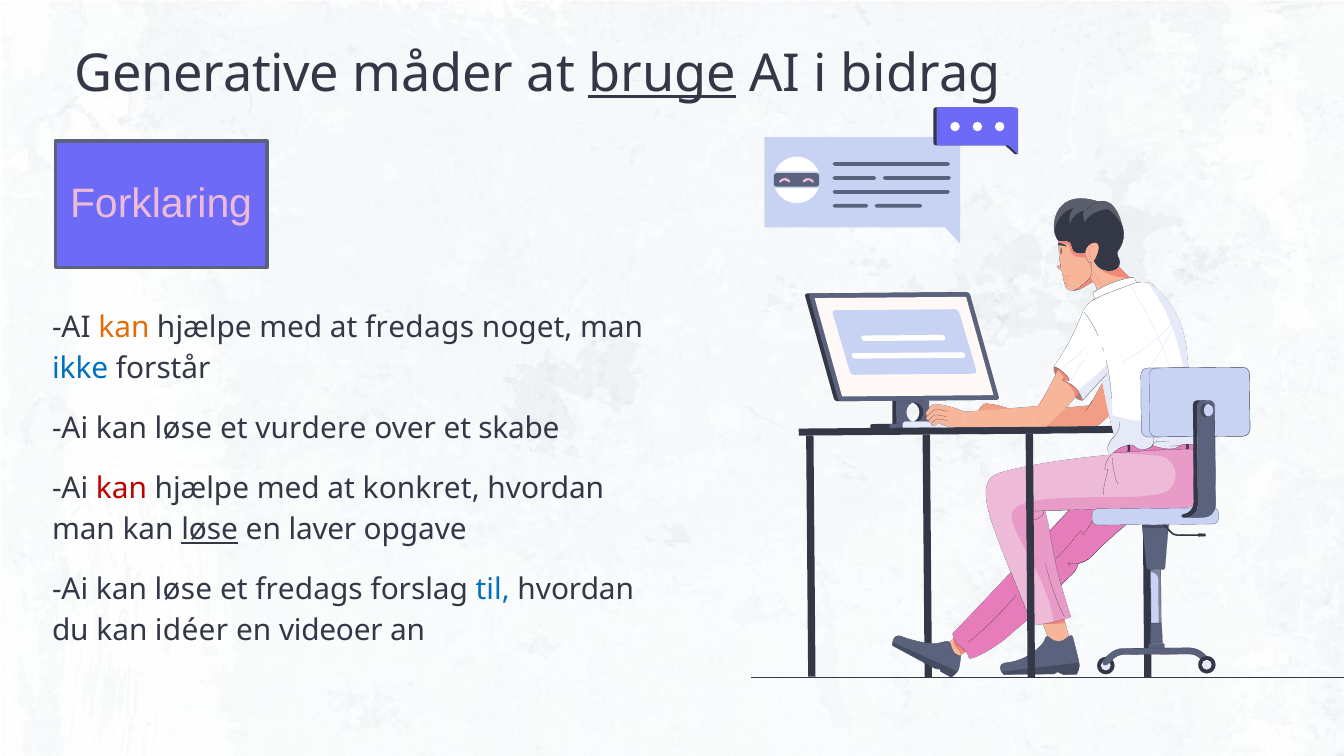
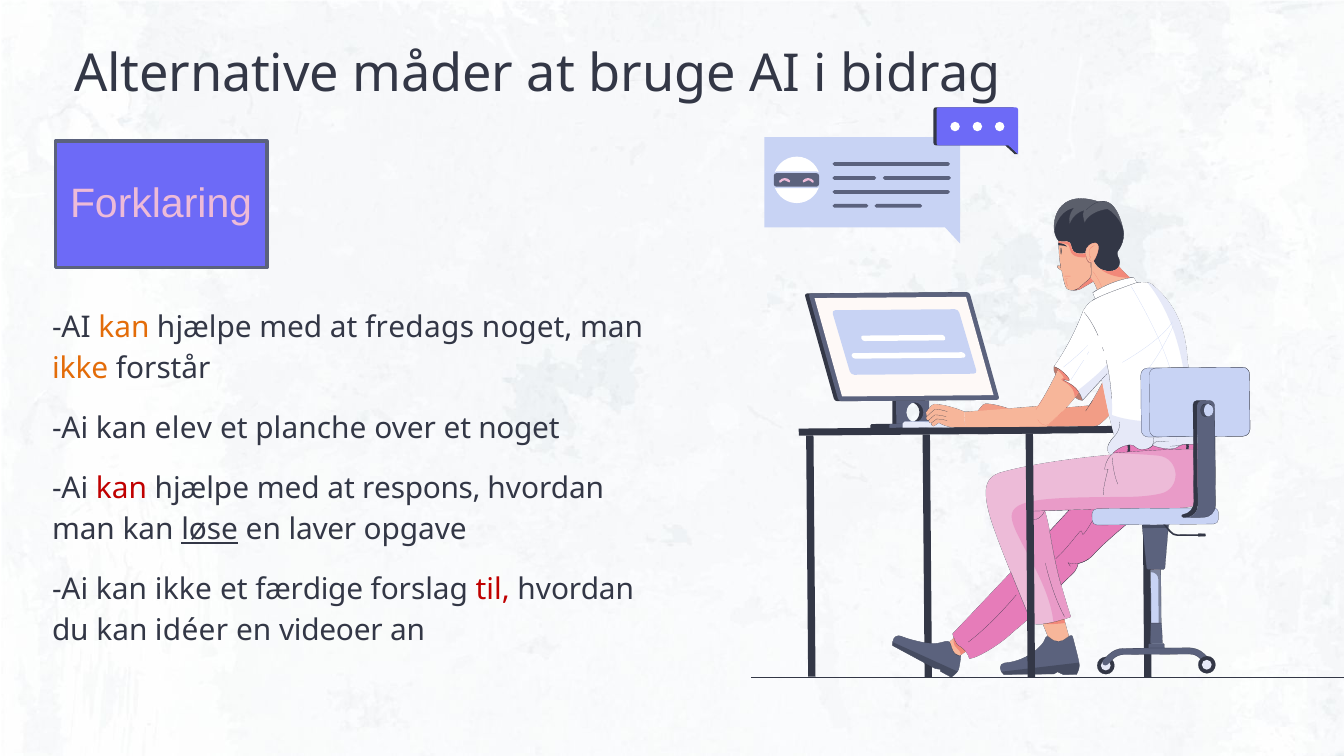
Generative: Generative -> Alternative
bruge underline: present -> none
ikke at (80, 369) colour: blue -> orange
løse at (183, 429): løse -> elev
vurdere: vurdere -> planche
et skabe: skabe -> noget
konkret: konkret -> respons
løse at (183, 590): løse -> ikke
et fredags: fredags -> færdige
til colour: blue -> red
